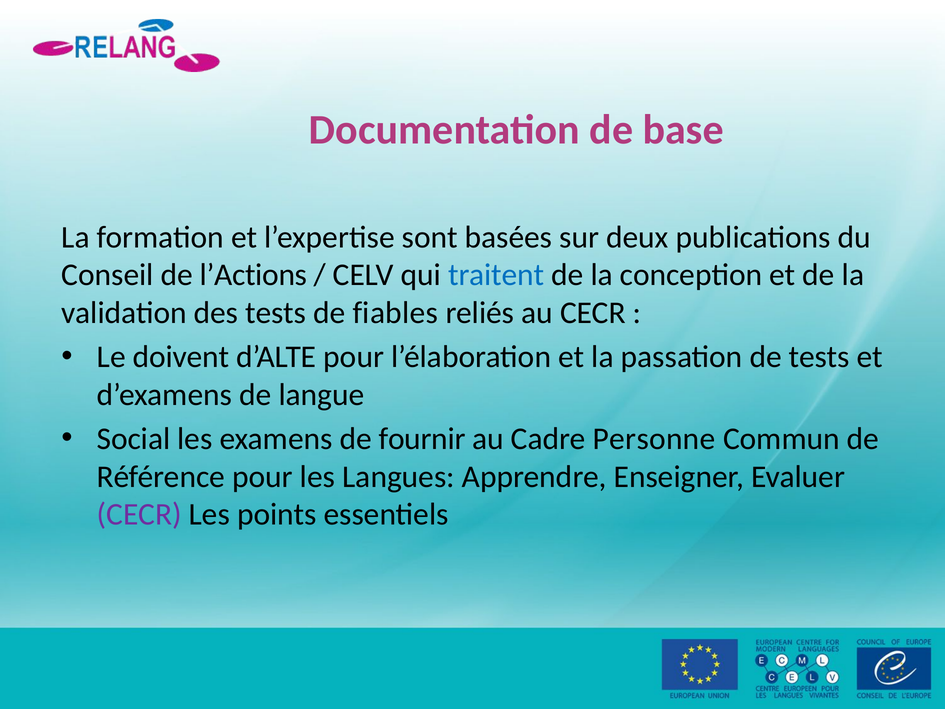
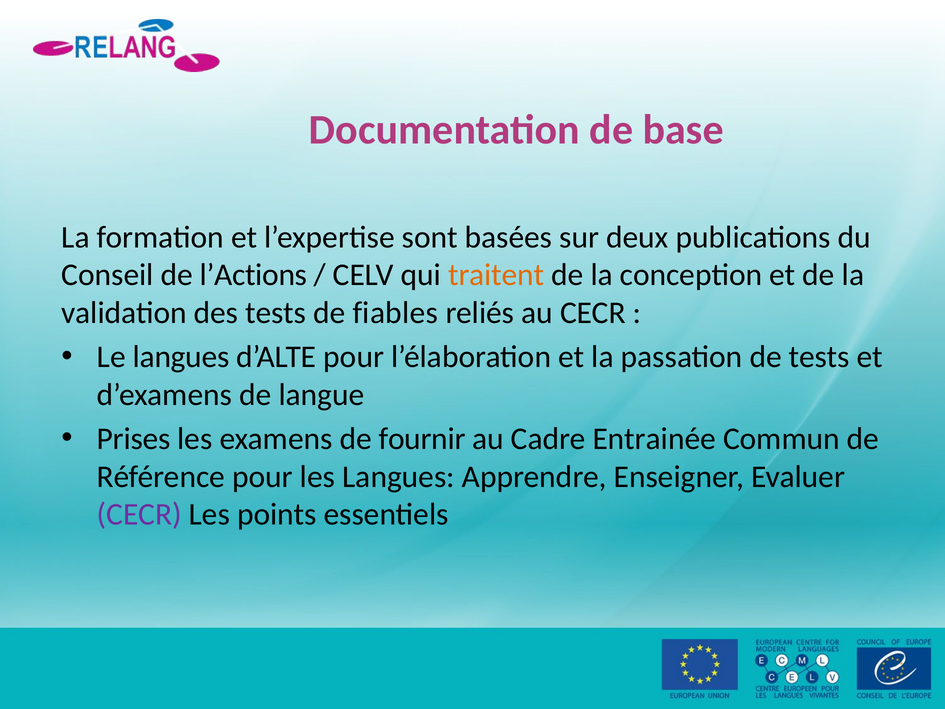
traitent colour: blue -> orange
Le doivent: doivent -> langues
Social: Social -> Prises
Personne: Personne -> Entrainée
